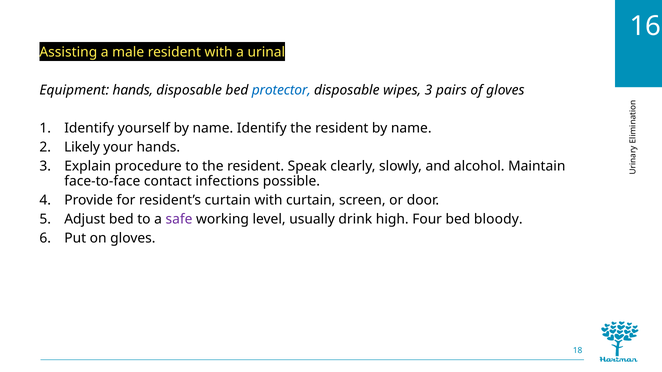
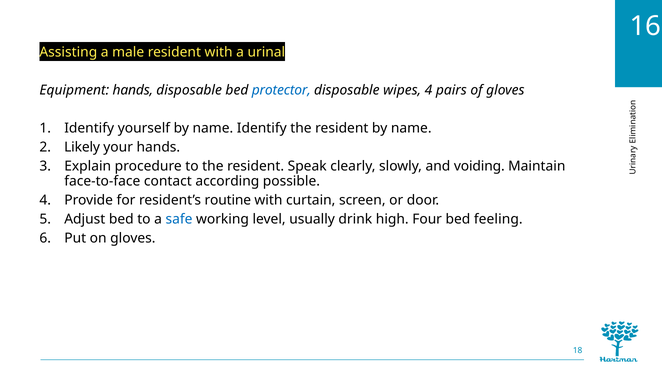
wipes 3: 3 -> 4
alcohol: alcohol -> voiding
infections: infections -> according
resident’s curtain: curtain -> routine
safe colour: purple -> blue
bloody: bloody -> feeling
